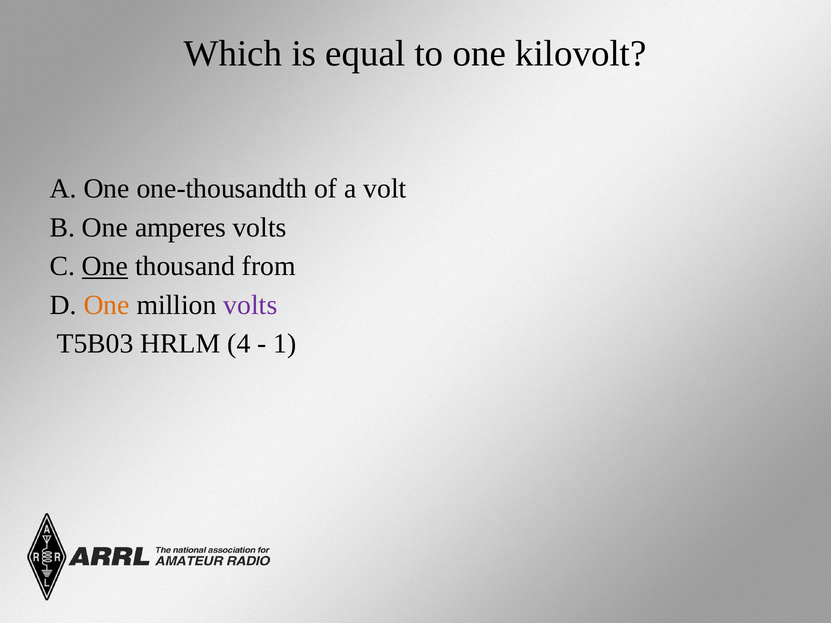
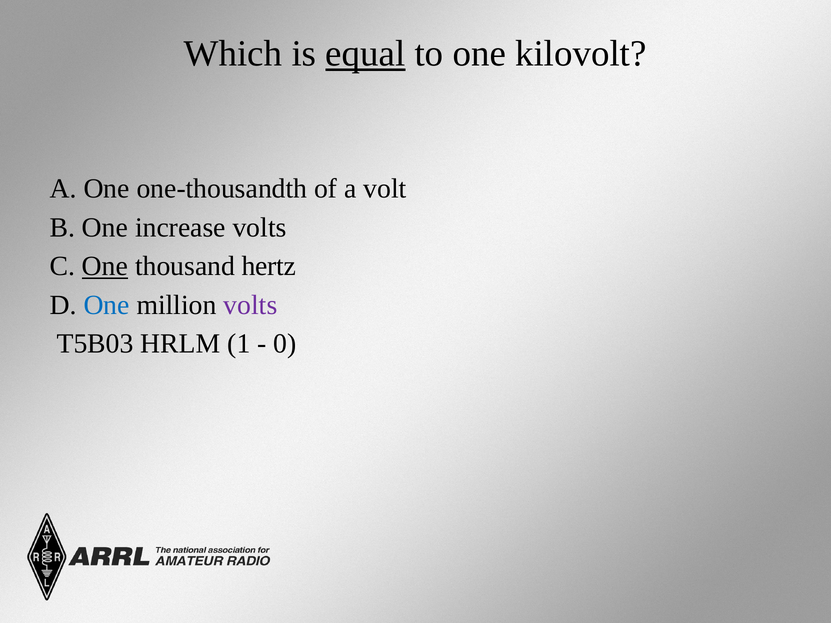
equal underline: none -> present
amperes: amperes -> increase
from: from -> hertz
One at (107, 305) colour: orange -> blue
4: 4 -> 1
1: 1 -> 0
